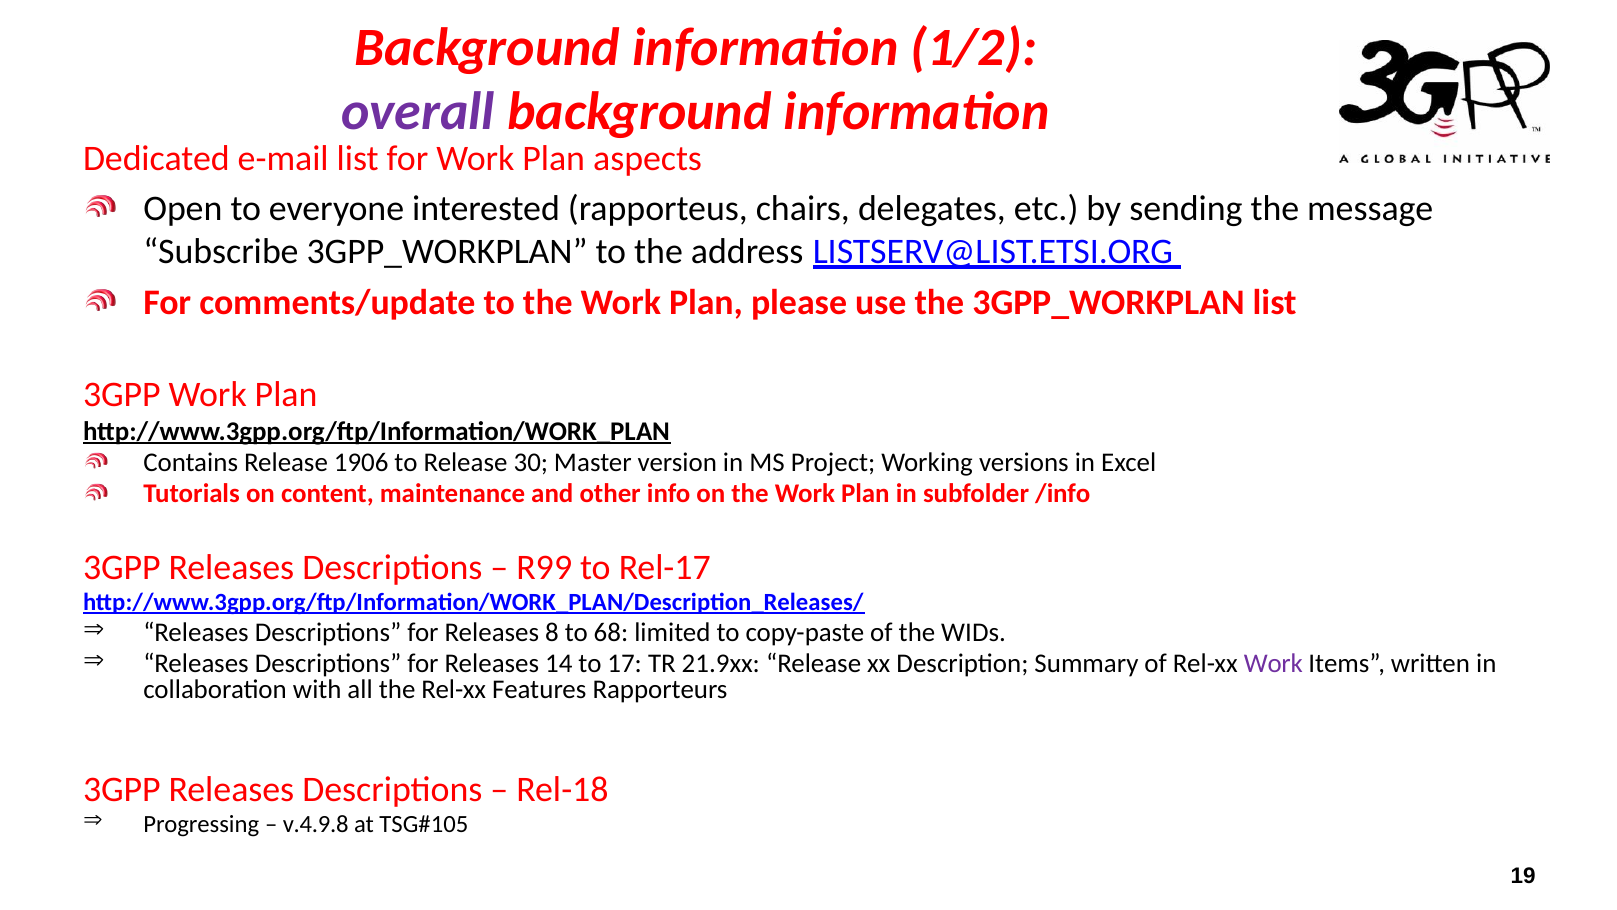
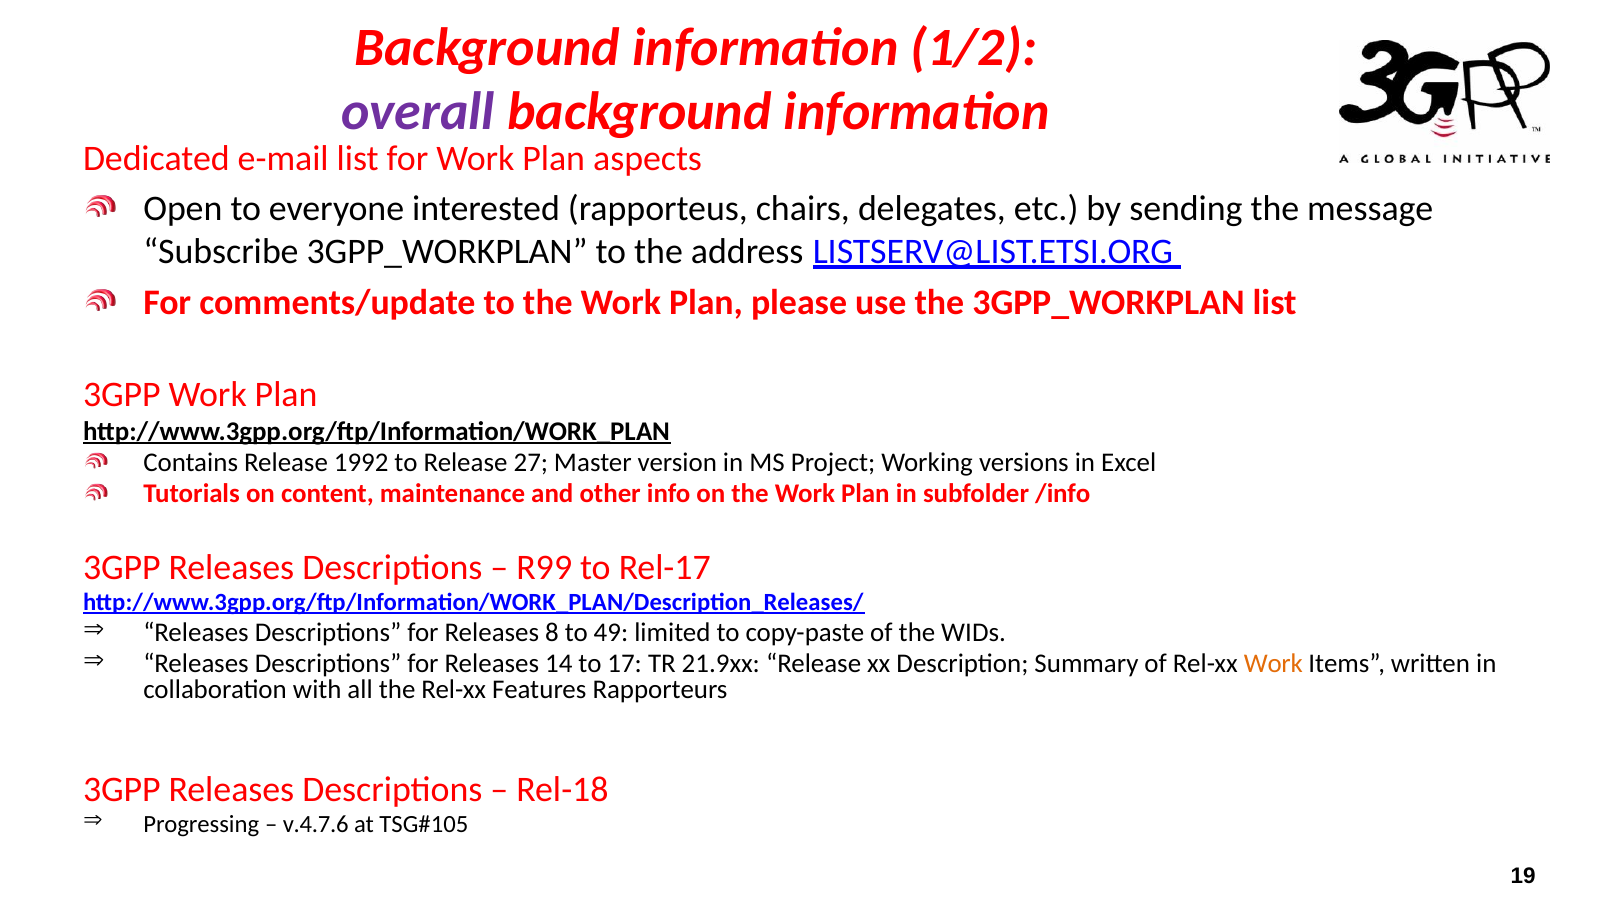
1906: 1906 -> 1992
30: 30 -> 27
68: 68 -> 49
Work at (1273, 664) colour: purple -> orange
v.4.9.8: v.4.9.8 -> v.4.7.6
